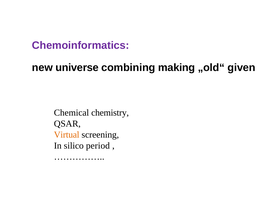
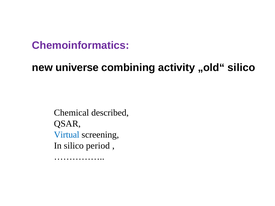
making: making -> activity
„old“ given: given -> silico
chemistry: chemistry -> described
Virtual colour: orange -> blue
